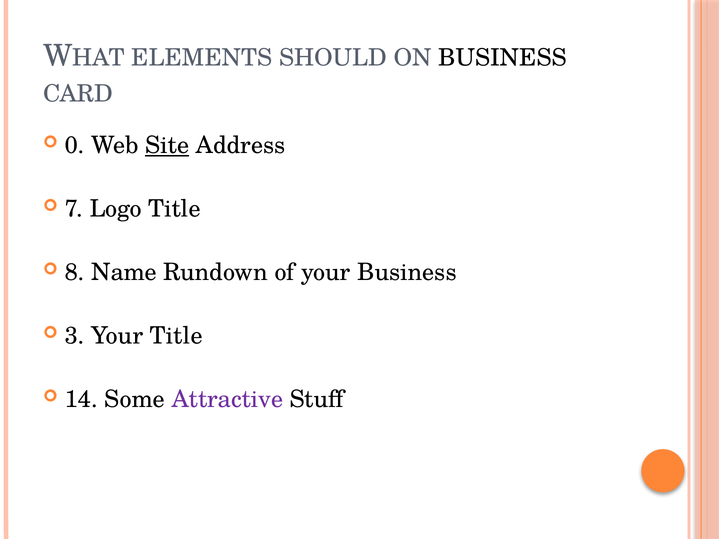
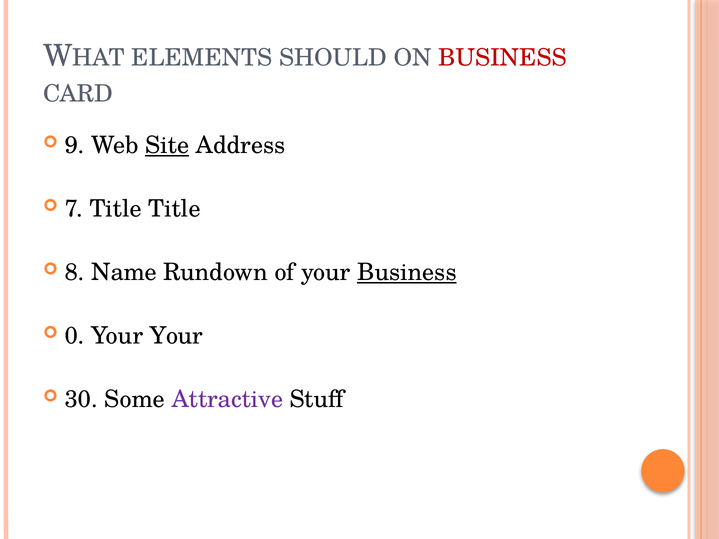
BUSINESS at (503, 58) colour: black -> red
0: 0 -> 9
7 Logo: Logo -> Title
Business at (407, 272) underline: none -> present
3: 3 -> 0
Your Title: Title -> Your
14: 14 -> 30
